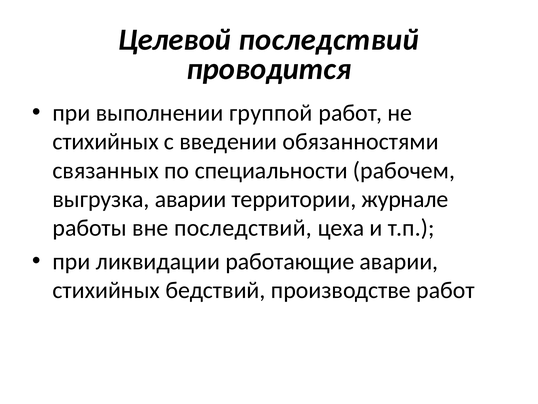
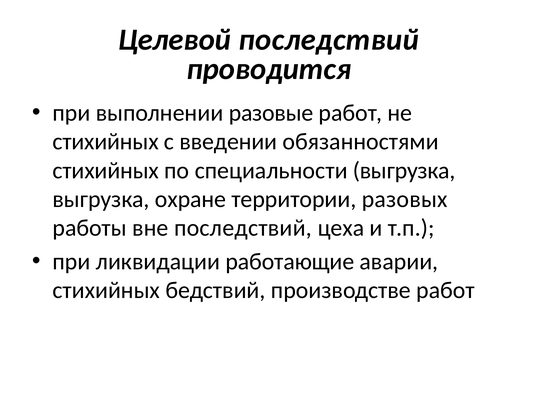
группой: группой -> разовые
связанных at (106, 170): связанных -> стихийных
специальности рабочем: рабочем -> выгрузка
выгрузка аварии: аварии -> охране
журнале: журнале -> разовых
